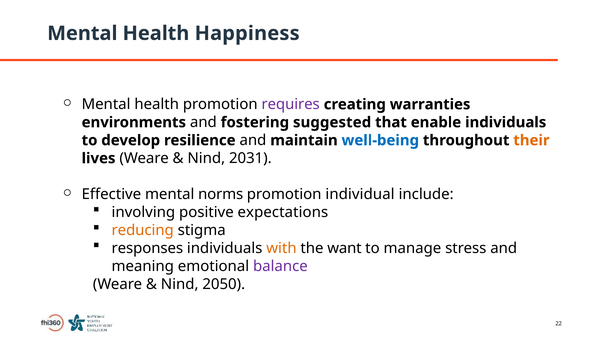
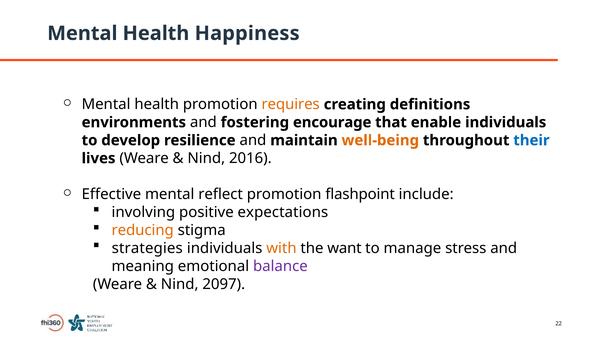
requires colour: purple -> orange
warranties: warranties -> definitions
suggested: suggested -> encourage
well-being colour: blue -> orange
their colour: orange -> blue
2031: 2031 -> 2016
norms: norms -> reflect
individual: individual -> flashpoint
responses: responses -> strategies
2050: 2050 -> 2097
